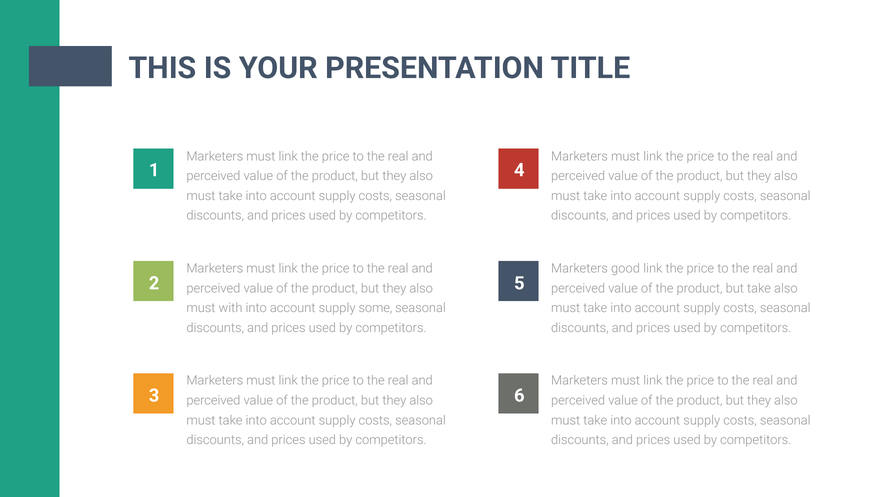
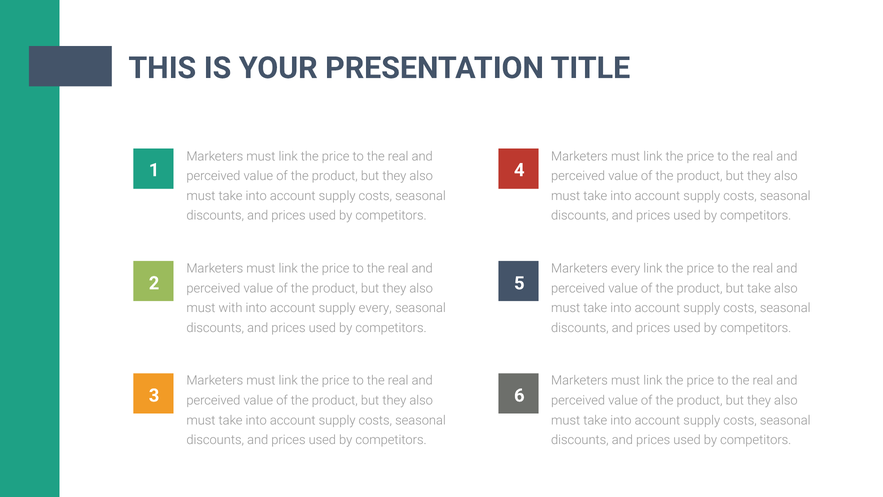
Marketers good: good -> every
supply some: some -> every
